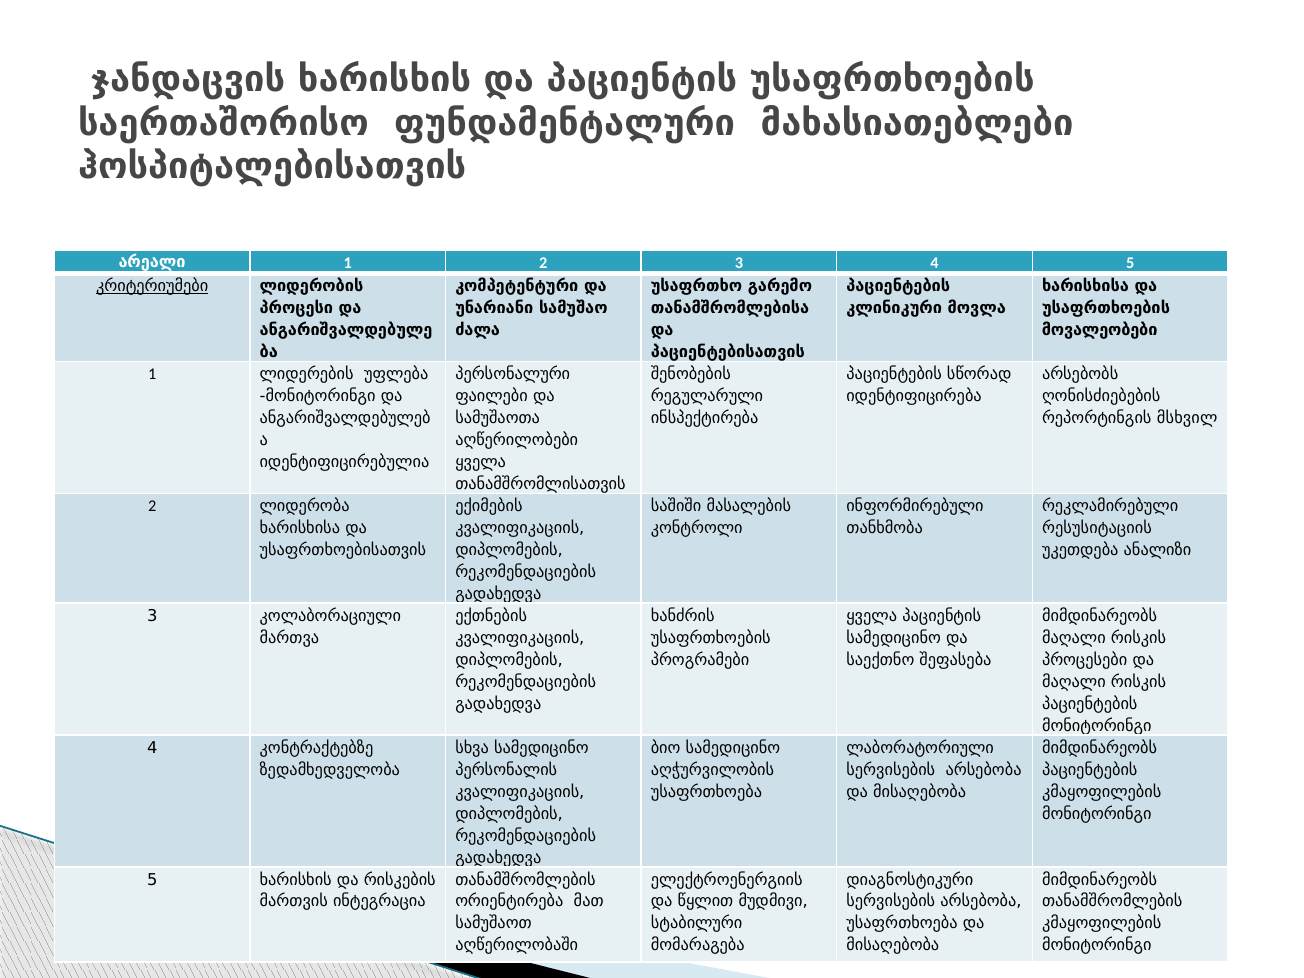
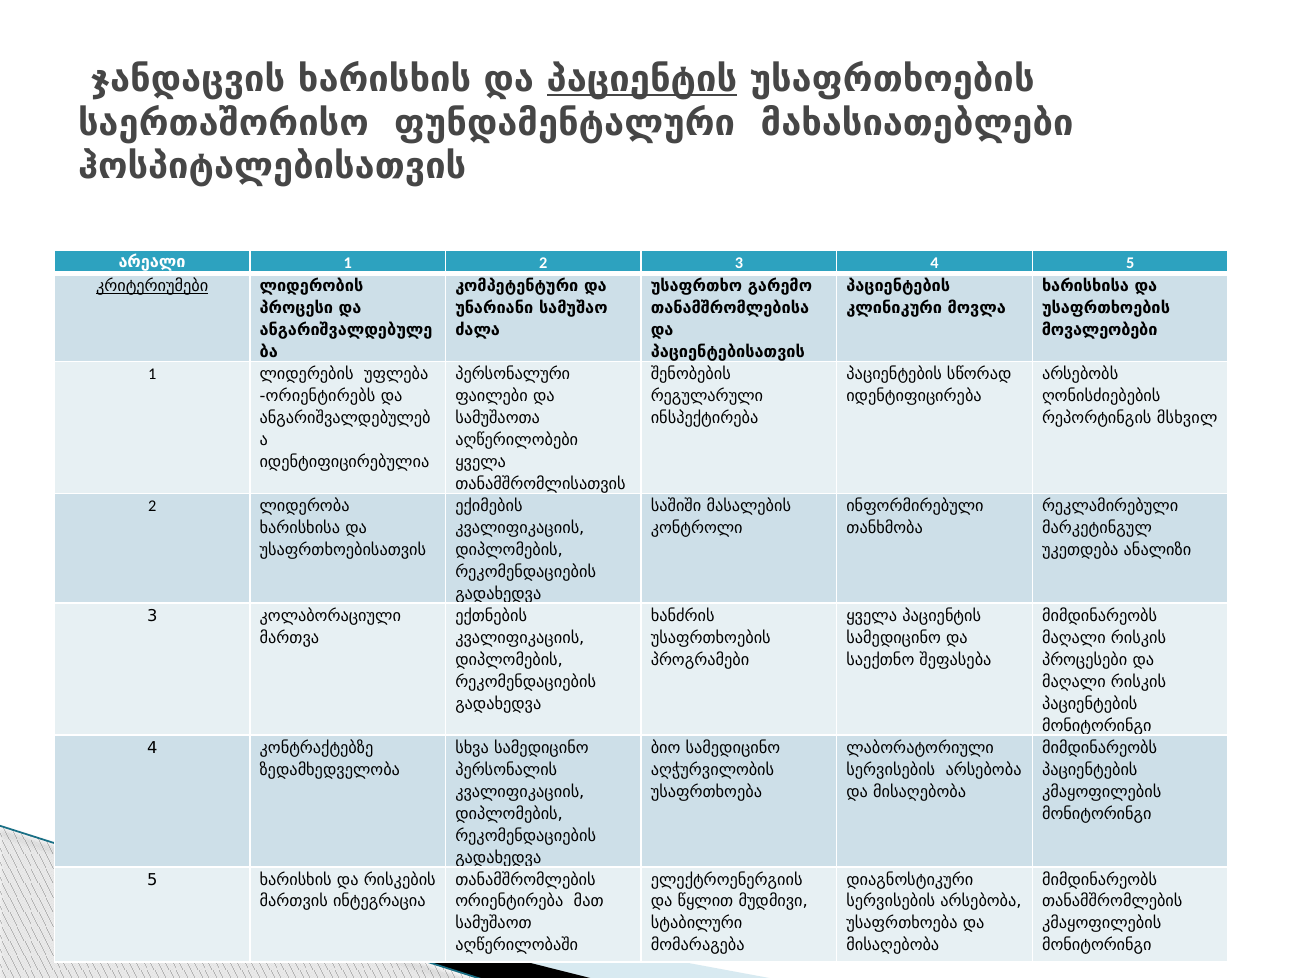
პაციენტის at (642, 80) underline: none -> present
მონიტორინგი at (318, 396): მონიტორინგი -> ორიენტირებს
რესუსიტაციის: რესუსიტაციის -> მარკეტინგულ
